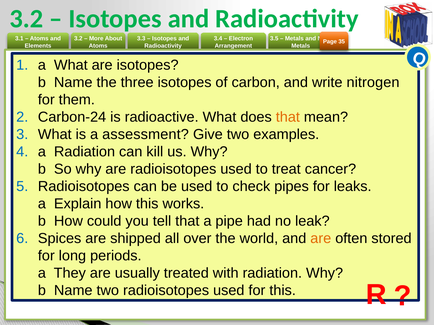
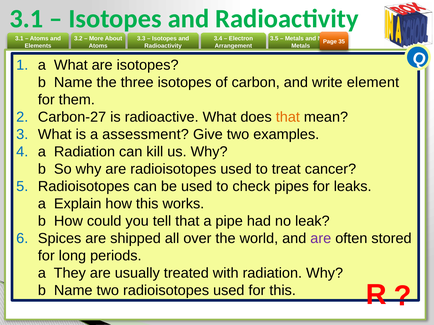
3.2 at (26, 19): 3.2 -> 3.1
nitrogen: nitrogen -> element
Carbon-24: Carbon-24 -> Carbon-27
are at (321, 239) colour: orange -> purple
